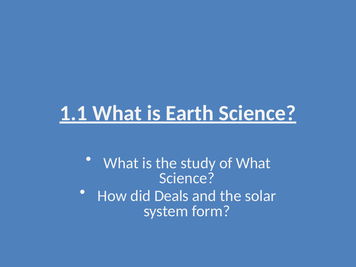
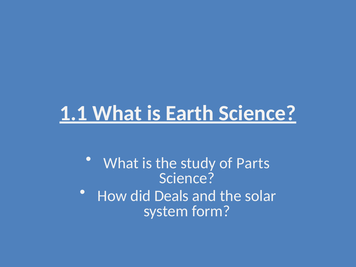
of What: What -> Parts
